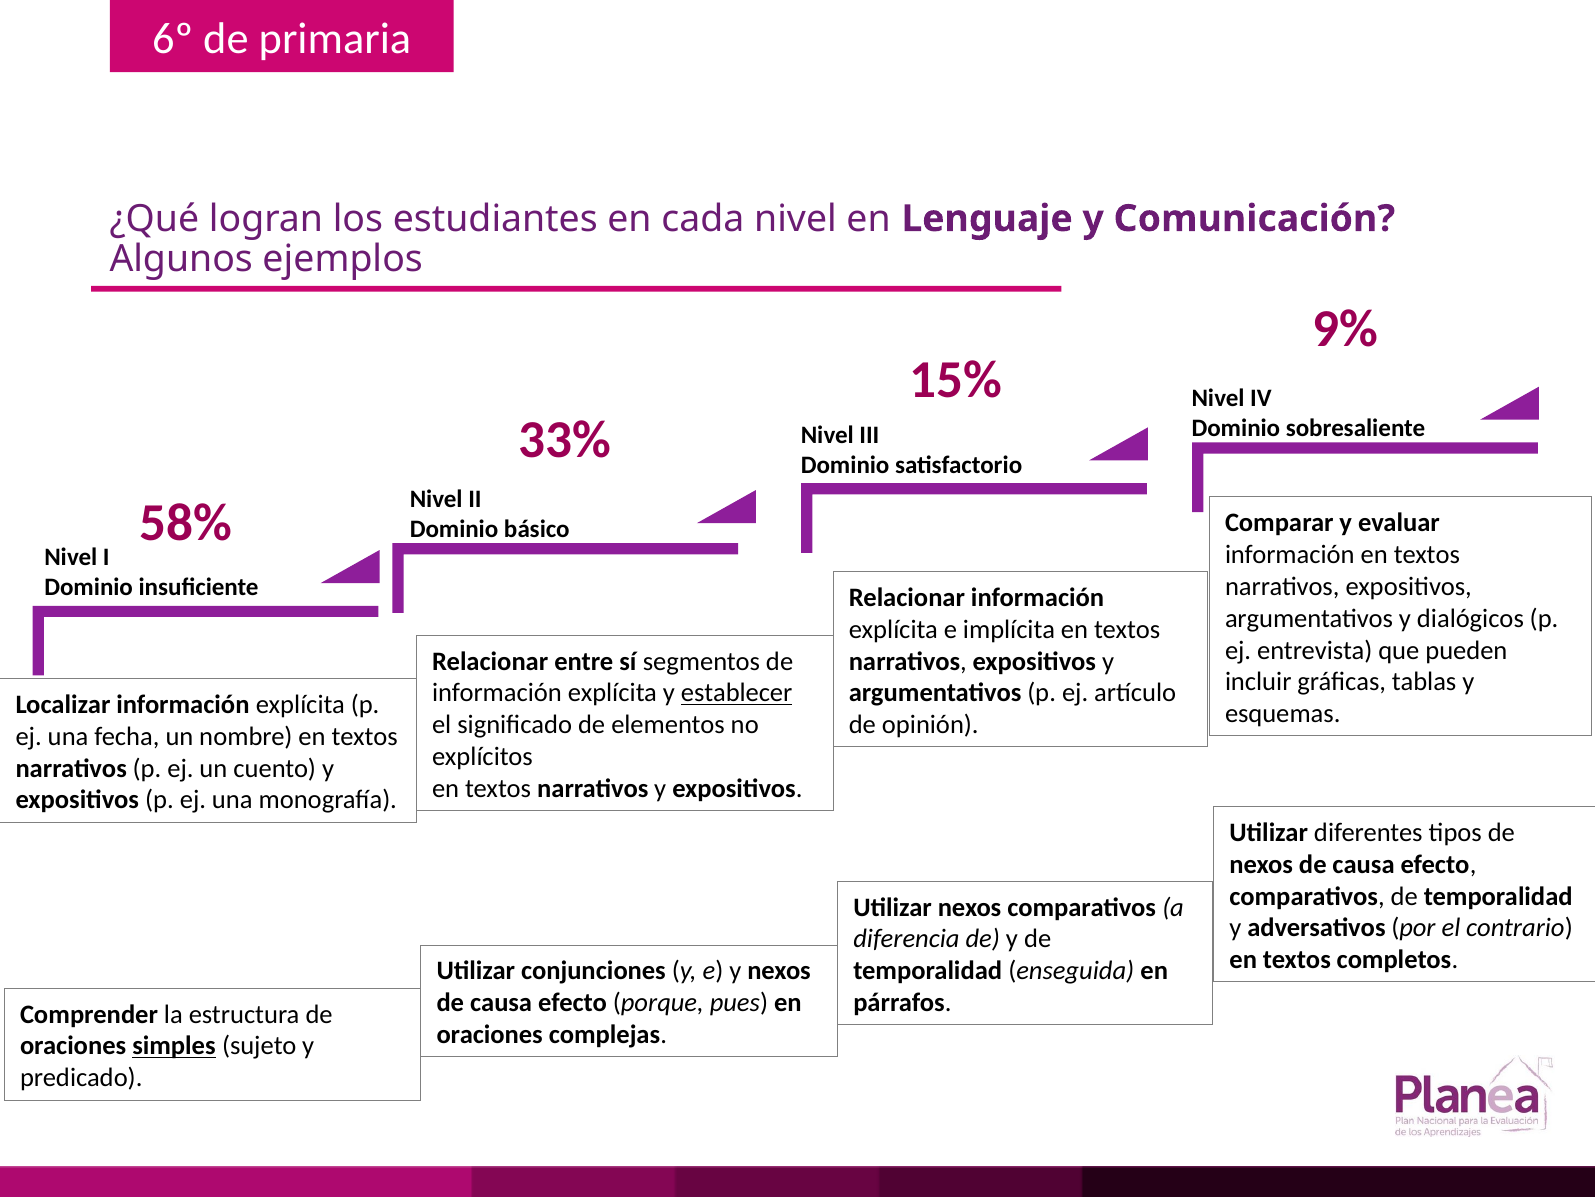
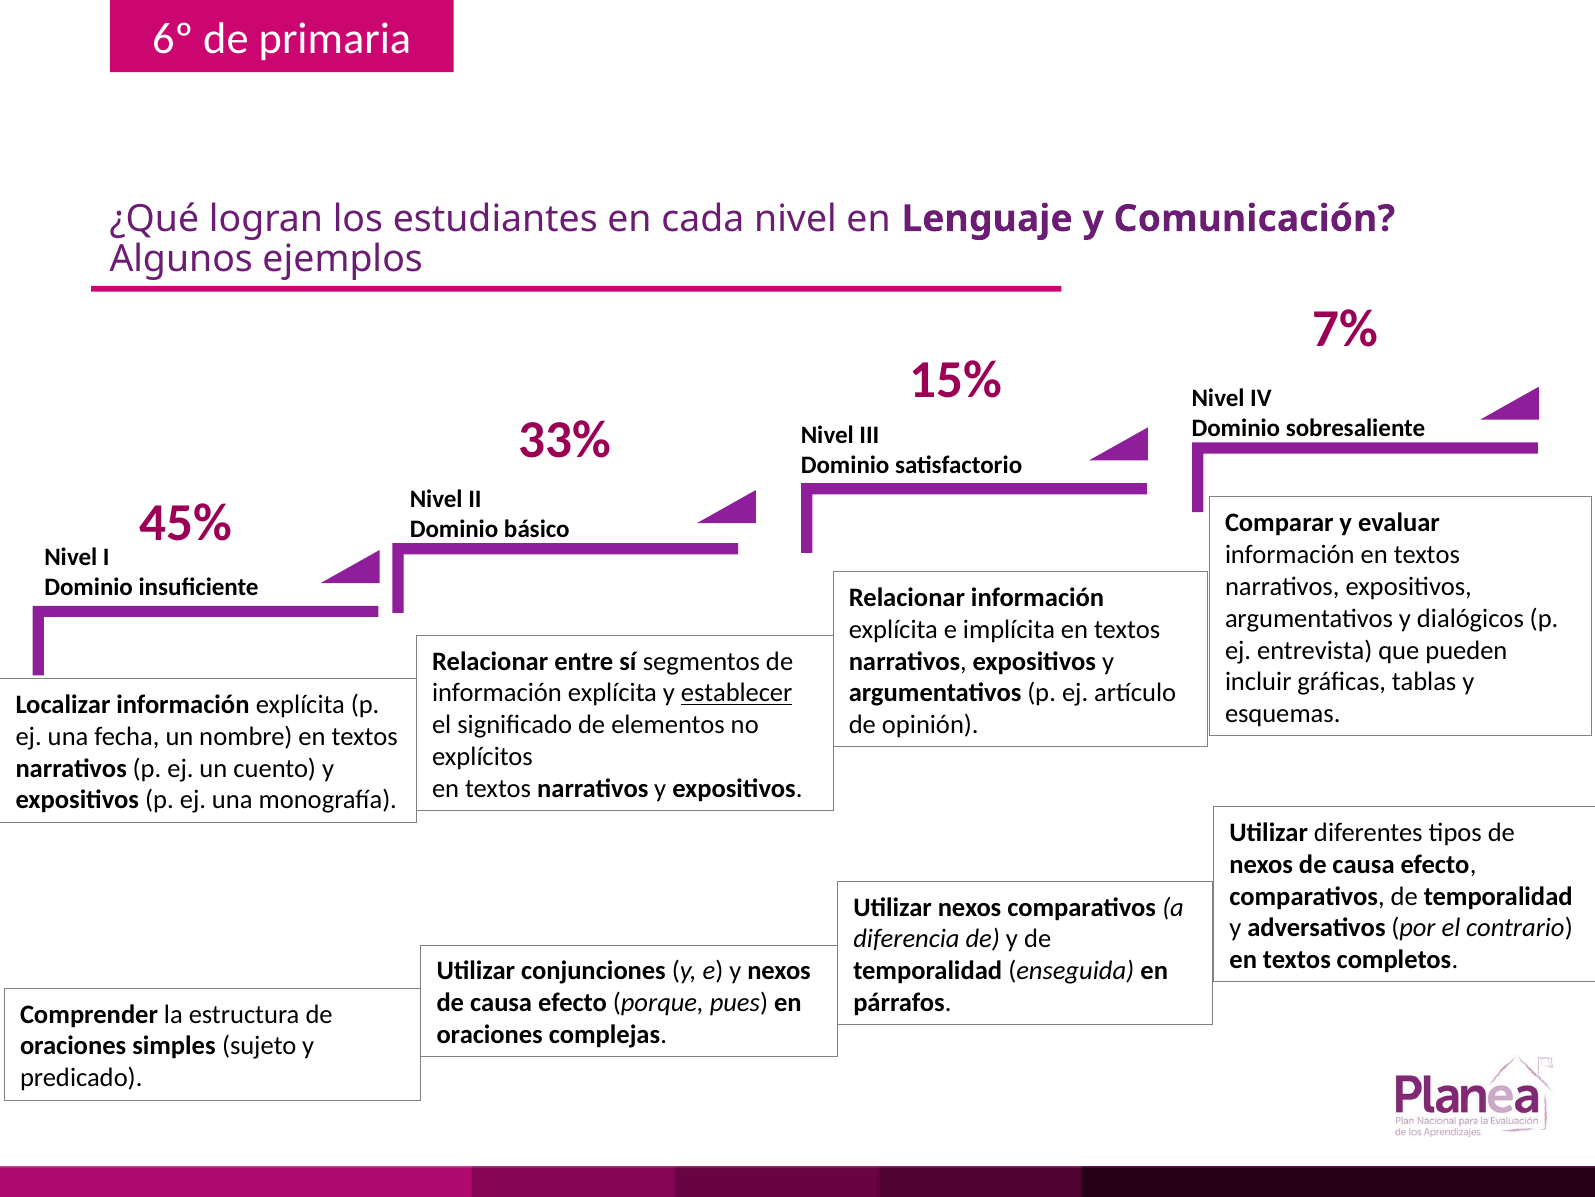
9%: 9% -> 7%
58%: 58% -> 45%
simples underline: present -> none
